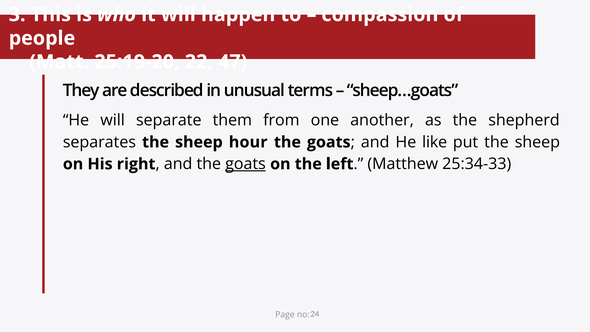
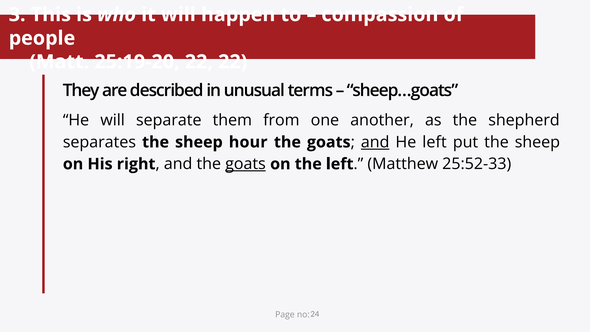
22 47: 47 -> 22
and at (375, 142) underline: none -> present
He like: like -> left
25:34-33: 25:34-33 -> 25:52-33
